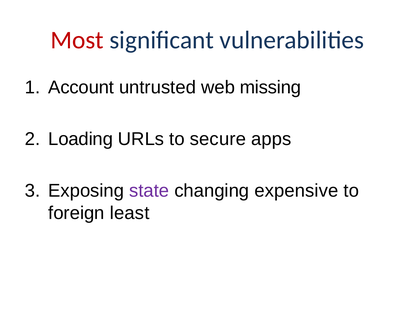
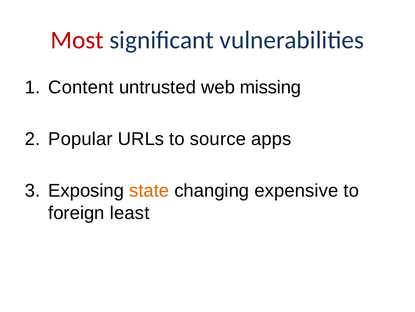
Account: Account -> Content
Loading: Loading -> Popular
secure: secure -> source
state colour: purple -> orange
